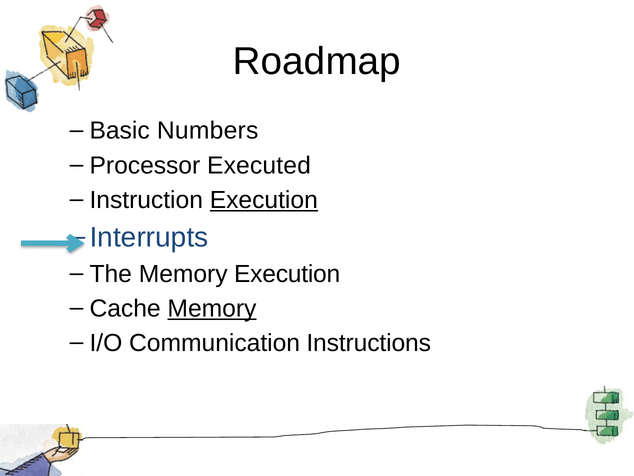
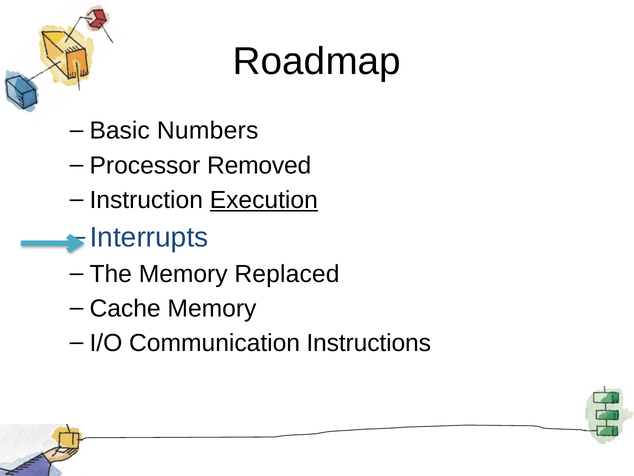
Executed: Executed -> Removed
Memory Execution: Execution -> Replaced
Memory at (212, 308) underline: present -> none
